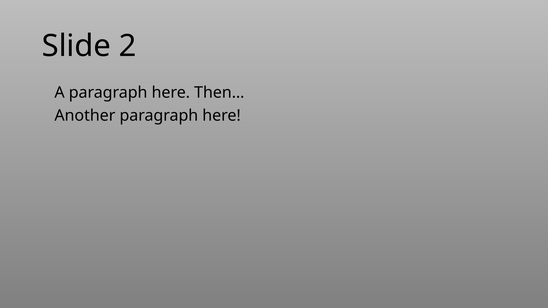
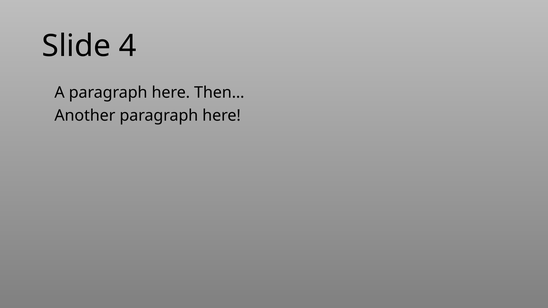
2: 2 -> 4
